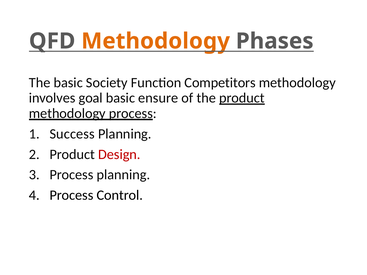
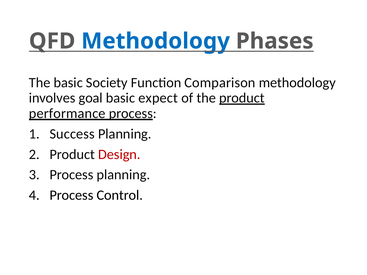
Methodology at (156, 41) colour: orange -> blue
Competitors: Competitors -> Comparison
ensure: ensure -> expect
methodology at (67, 113): methodology -> performance
